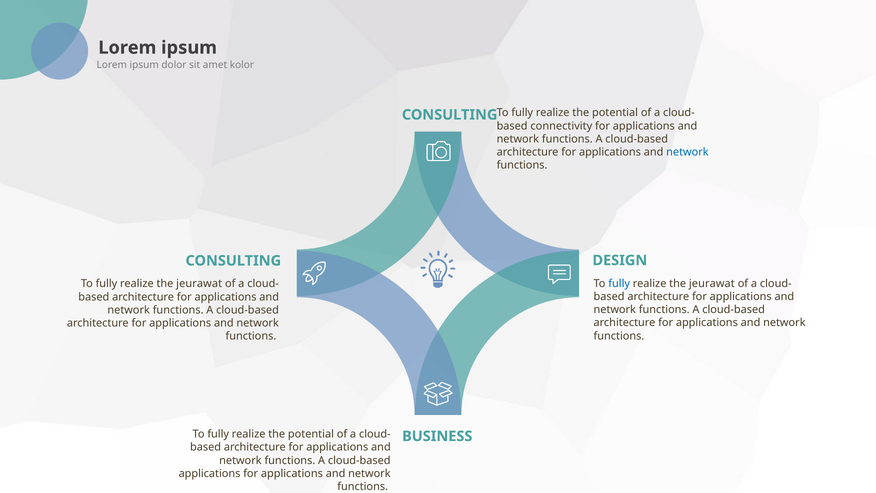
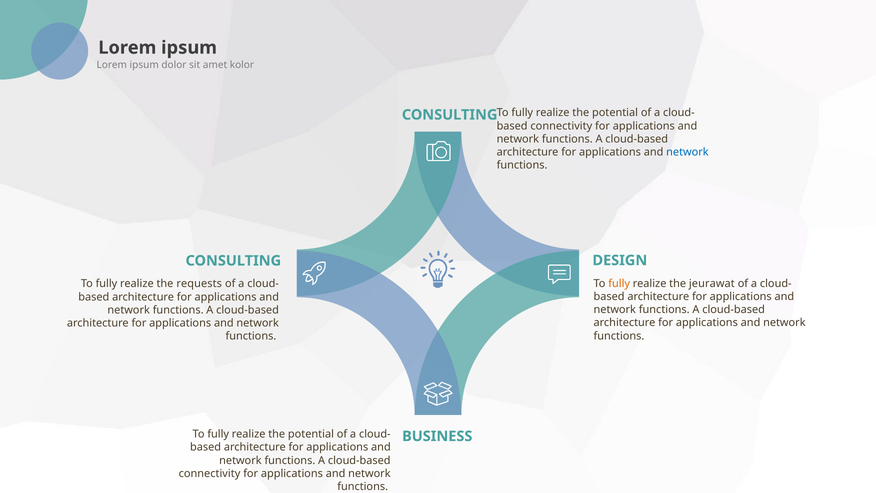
fully at (619, 283) colour: blue -> orange
jeurawat at (199, 284): jeurawat -> requests
applications at (210, 473): applications -> connectivity
